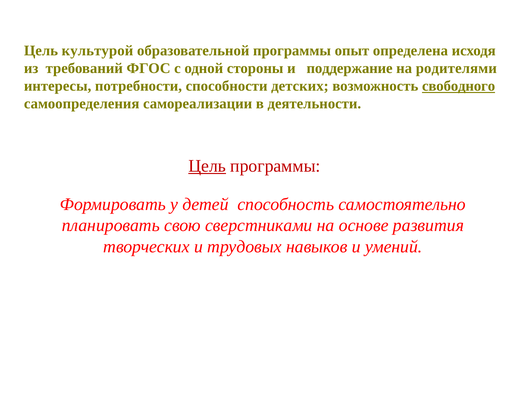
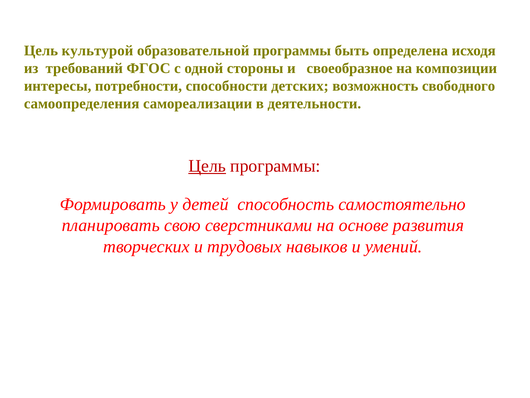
опыт: опыт -> быть
поддержание: поддержание -> своеобразное
родителями: родителями -> композиции
свободного underline: present -> none
